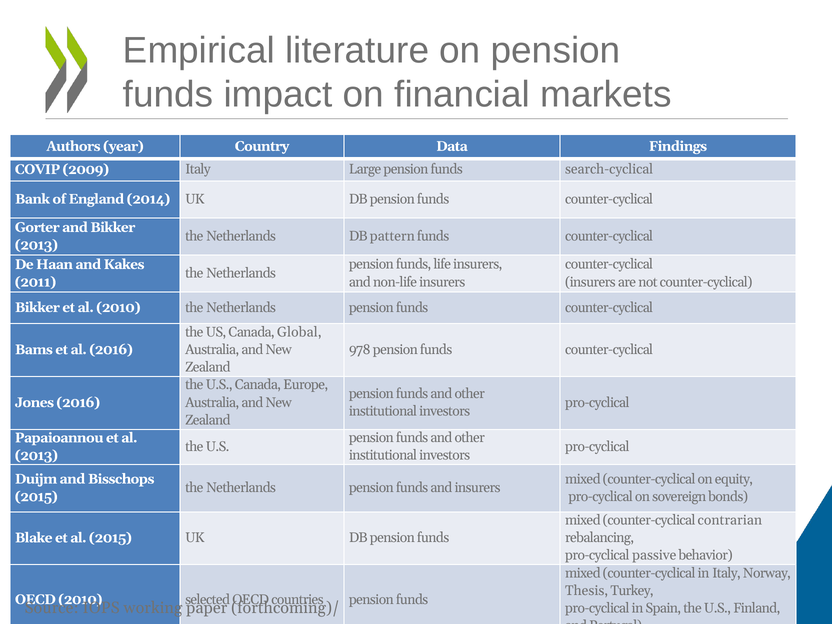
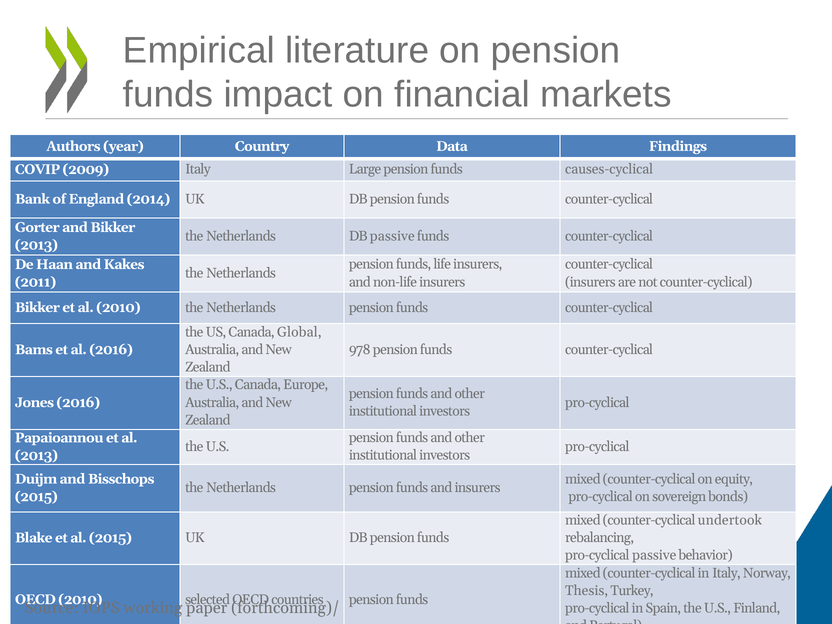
search-cyclical: search-cyclical -> causes-cyclical
DB pattern: pattern -> passive
contrarian: contrarian -> undertook
